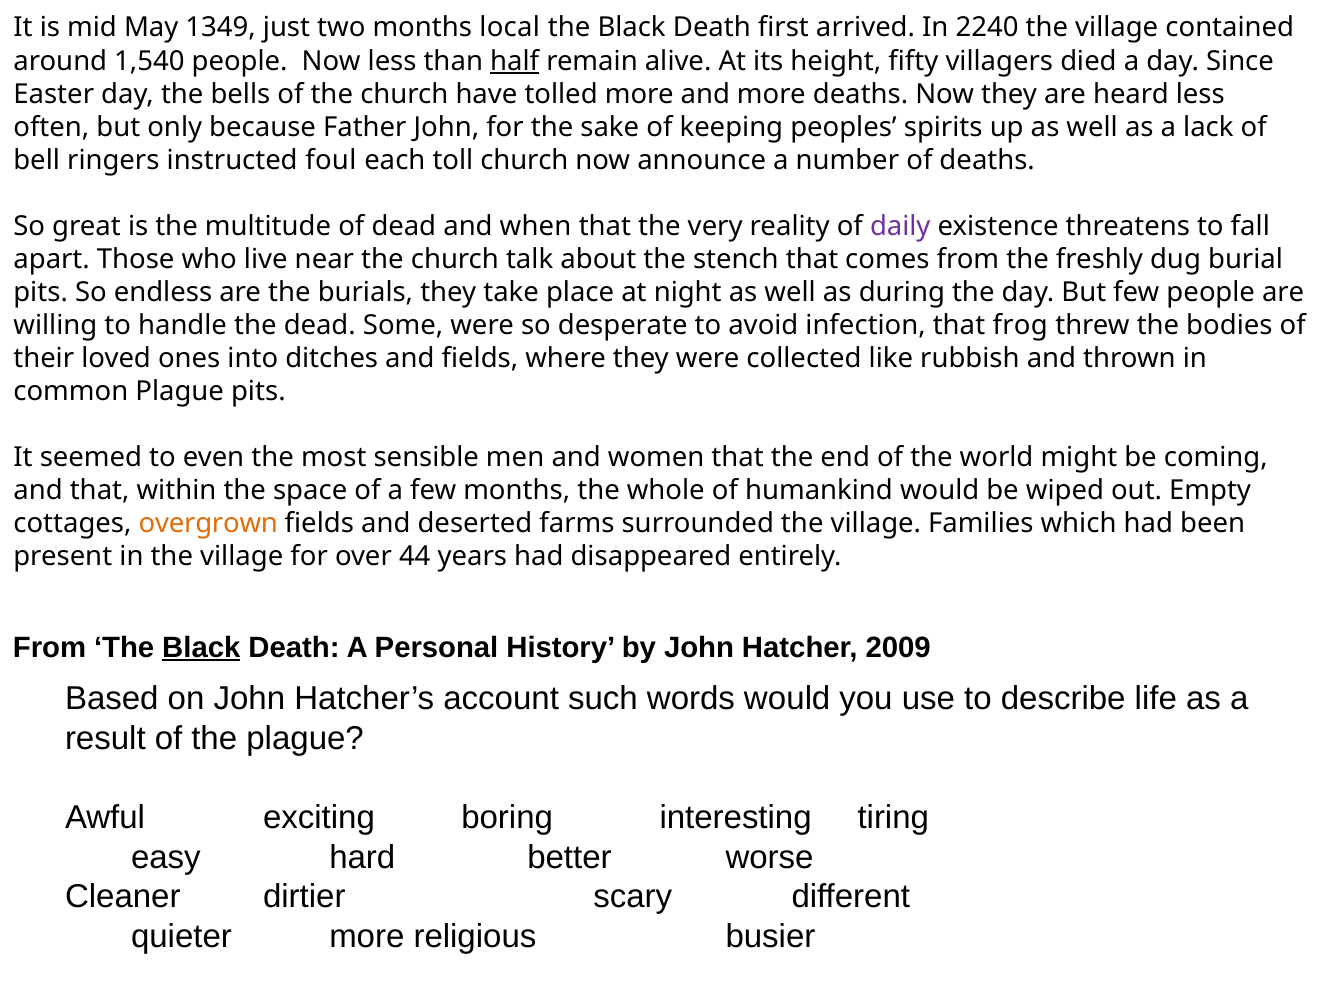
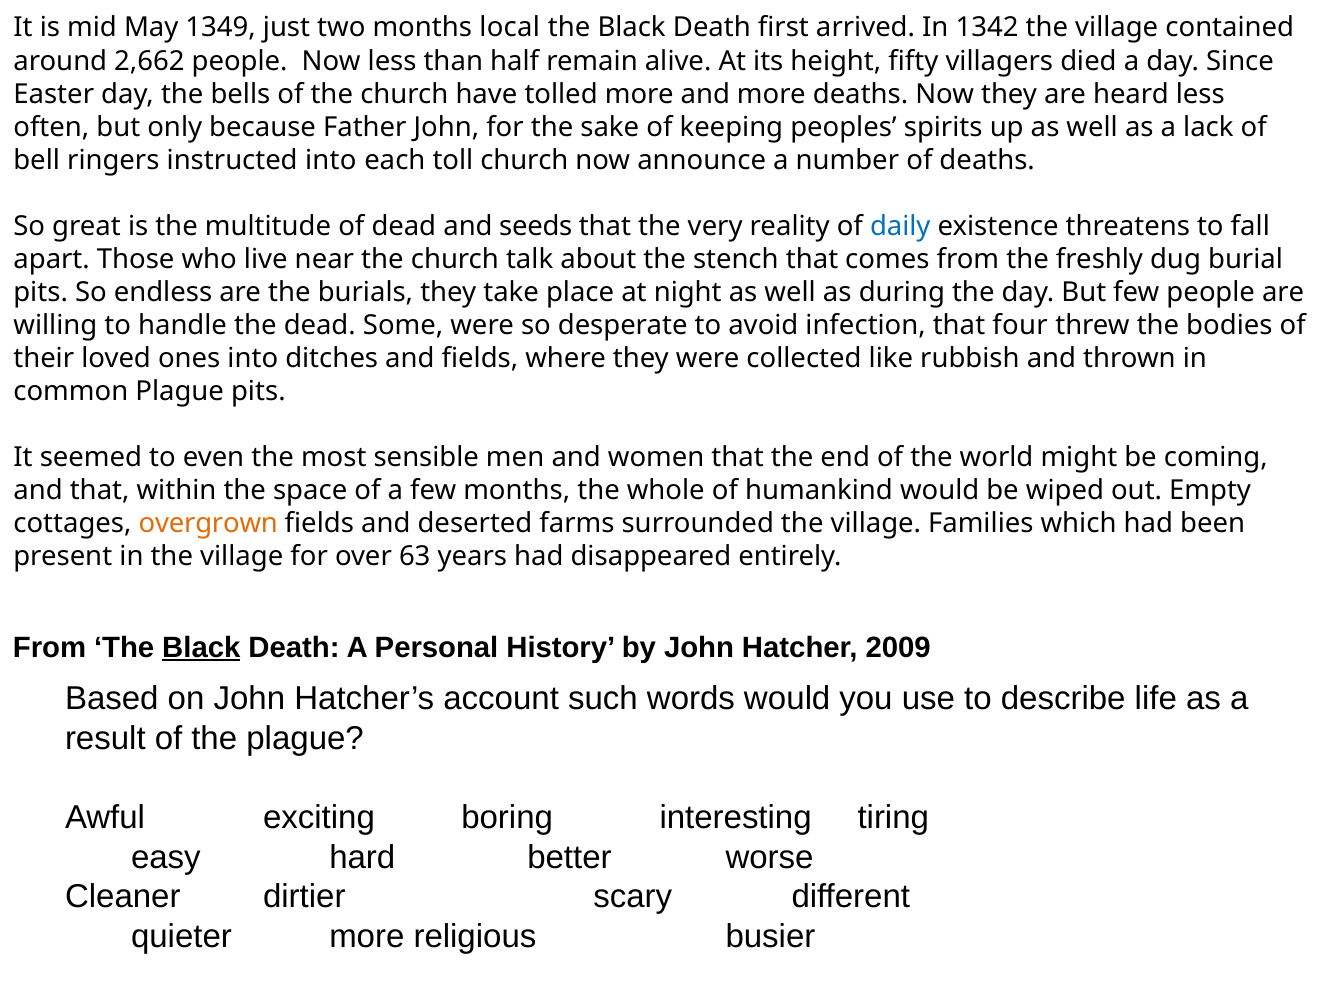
2240: 2240 -> 1342
1,540: 1,540 -> 2,662
half underline: present -> none
instructed foul: foul -> into
when: when -> seeds
daily colour: purple -> blue
frog: frog -> four
44: 44 -> 63
